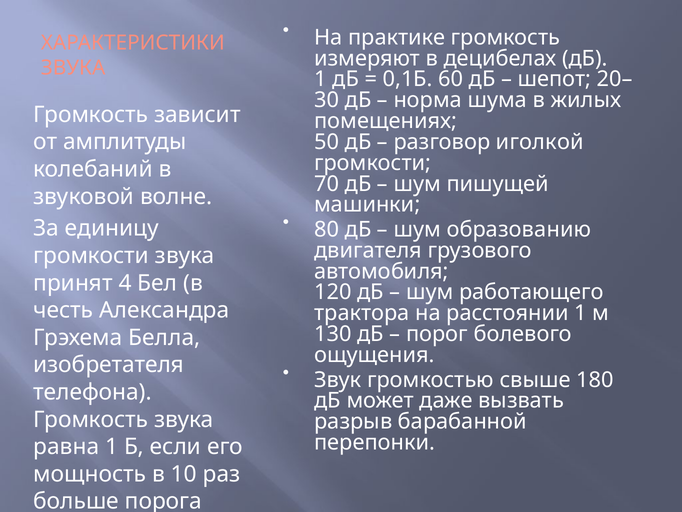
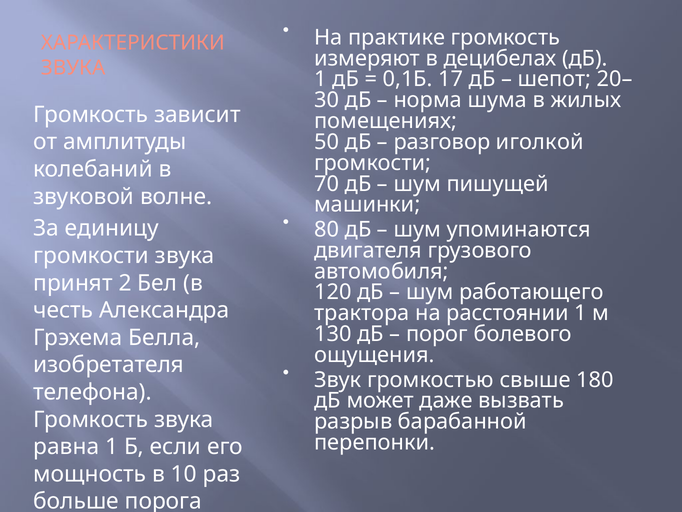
60: 60 -> 17
образованию: образованию -> упоминаются
4: 4 -> 2
